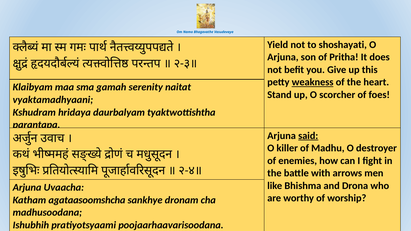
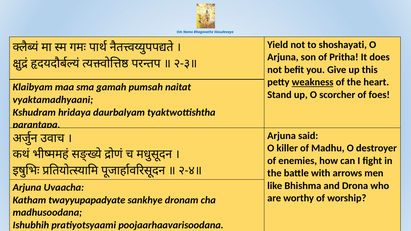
serenity: serenity -> pumsah
said underline: present -> none
agataasoomshcha: agataasoomshcha -> twayyupapadyate
